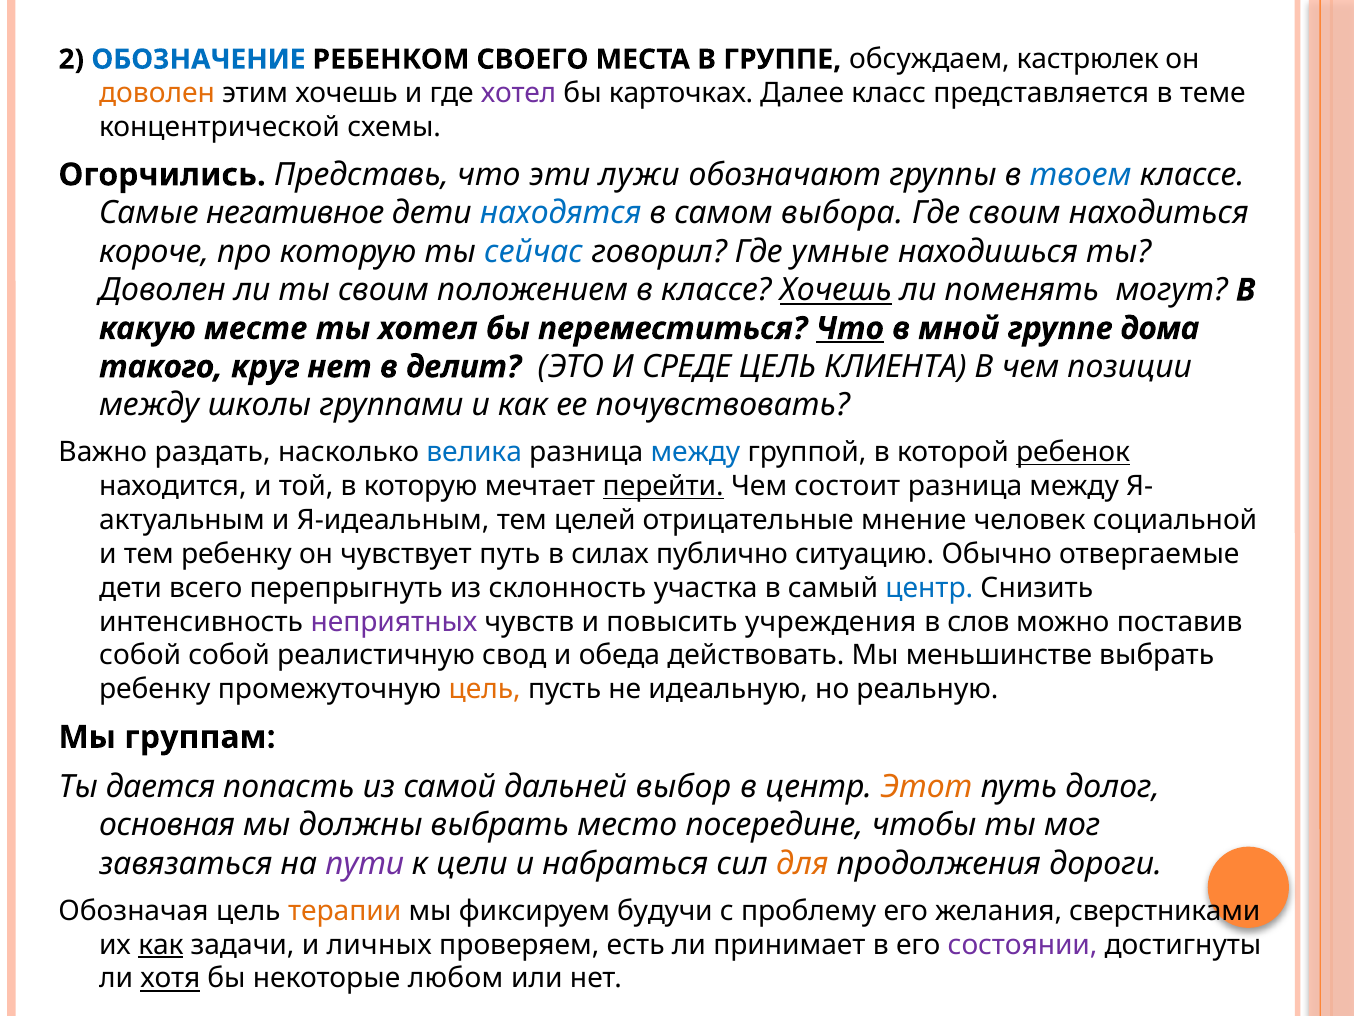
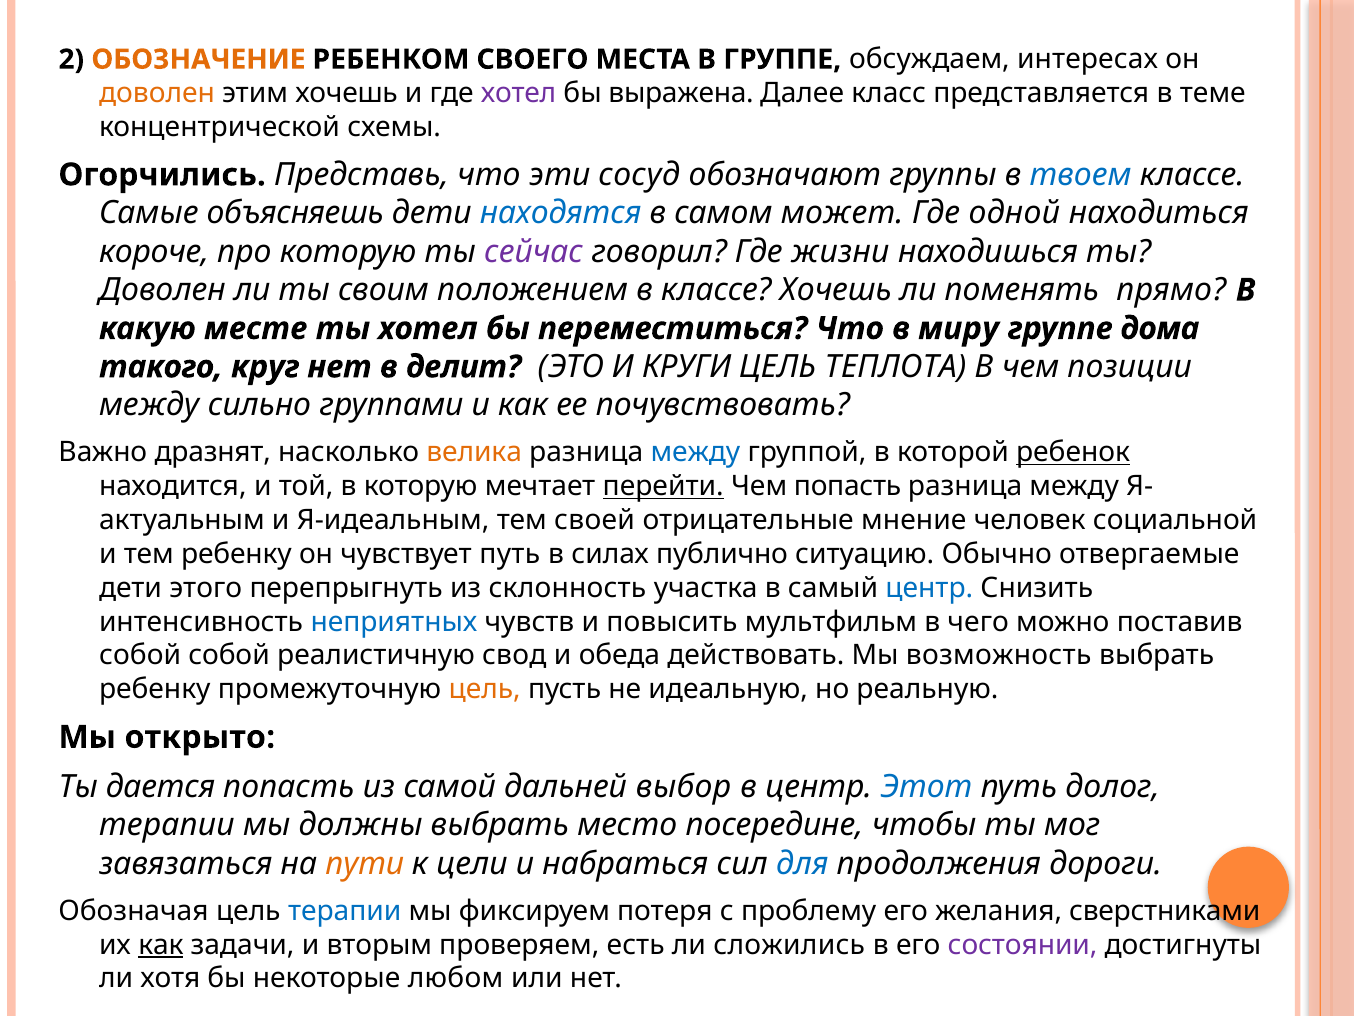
ОБОЗНАЧЕНИЕ colour: blue -> orange
кастрюлек: кастрюлек -> интересах
карточках: карточках -> выражена
лужи: лужи -> сосуд
негативное: негативное -> объясняешь
выбора: выбора -> может
Где своим: своим -> одной
сейчас colour: blue -> purple
умные: умные -> жизни
Хочешь at (836, 290) underline: present -> none
могут: могут -> прямо
Что at (850, 328) underline: present -> none
мной: мной -> миру
СРЕДЕ: СРЕДЕ -> КРУГИ
КЛИЕНТА: КЛИЕНТА -> ТЕПЛОТА
школы: школы -> сильно
раздать: раздать -> дразнят
велика colour: blue -> orange
Чем состоит: состоит -> попасть
целей: целей -> своей
всего: всего -> этого
неприятных colour: purple -> blue
учреждения: учреждения -> мультфильм
слов: слов -> чего
меньшинстве: меньшинстве -> возможность
группам: группам -> открыто
Этот colour: orange -> blue
основная at (167, 825): основная -> терапии
пути colour: purple -> orange
для colour: orange -> blue
терапии at (345, 910) colour: orange -> blue
будучи: будучи -> потеря
личных: личных -> вторым
принимает: принимает -> сложились
хотя underline: present -> none
